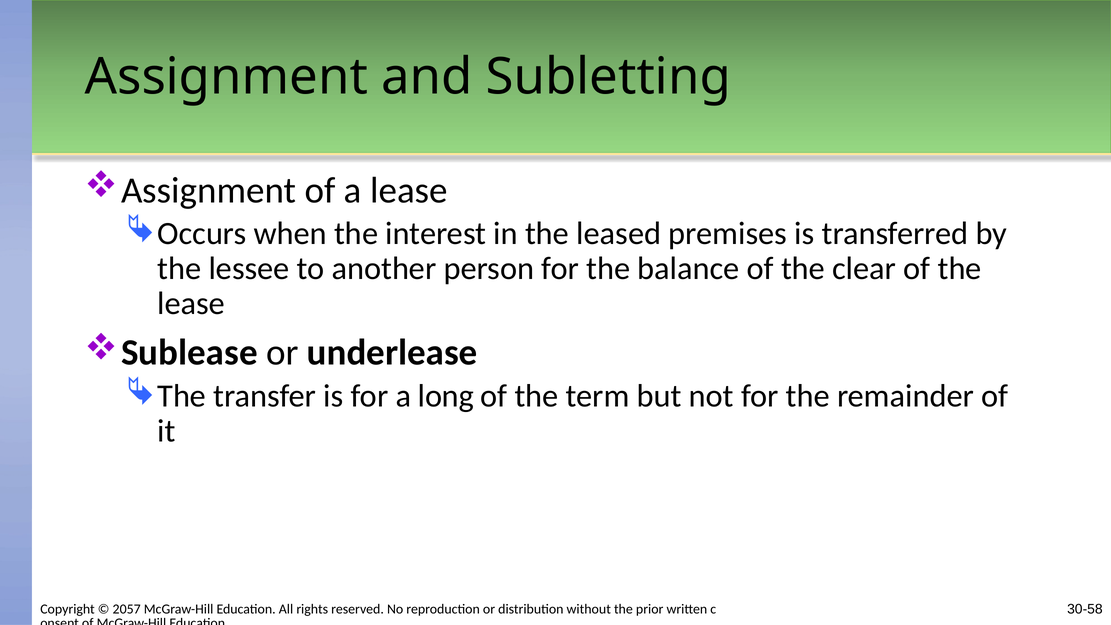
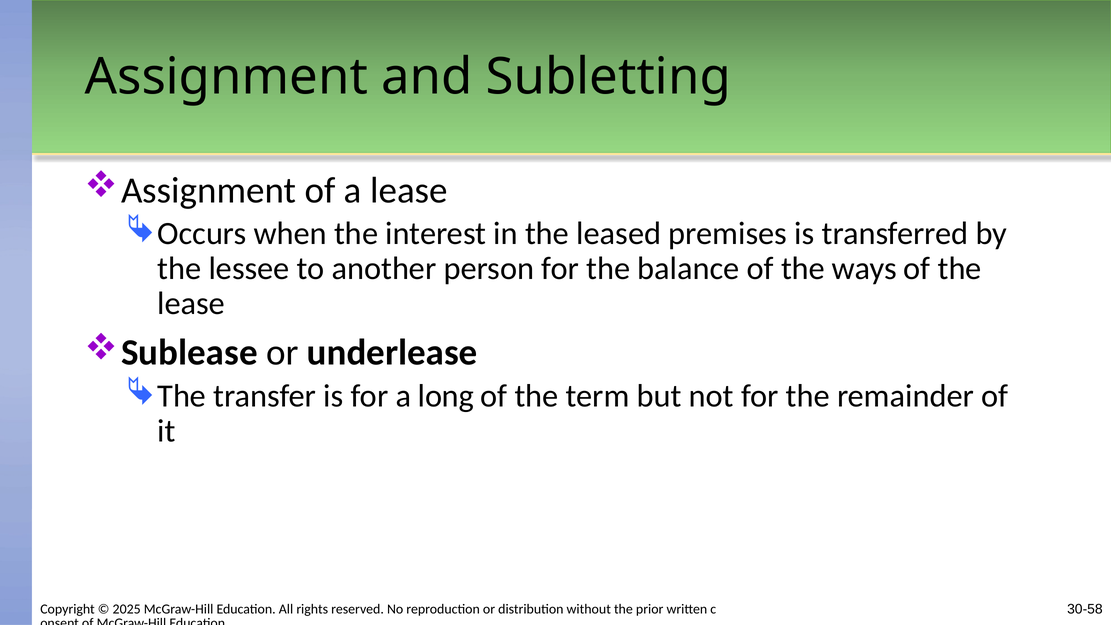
clear: clear -> ways
2057: 2057 -> 2025
